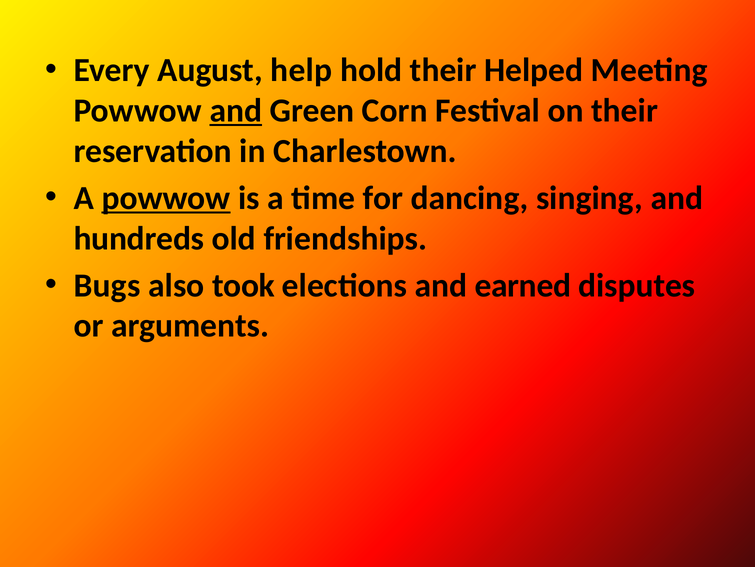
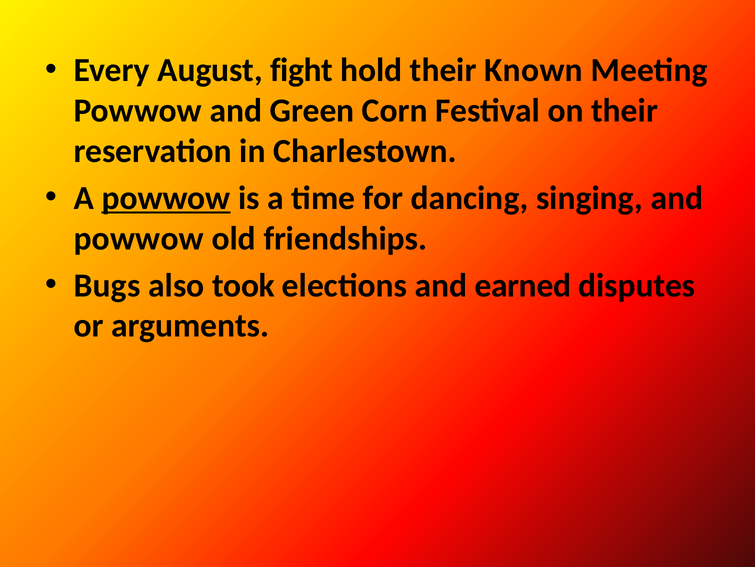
help: help -> fight
Helped: Helped -> Known
and at (236, 111) underline: present -> none
hundreds at (139, 238): hundreds -> powwow
